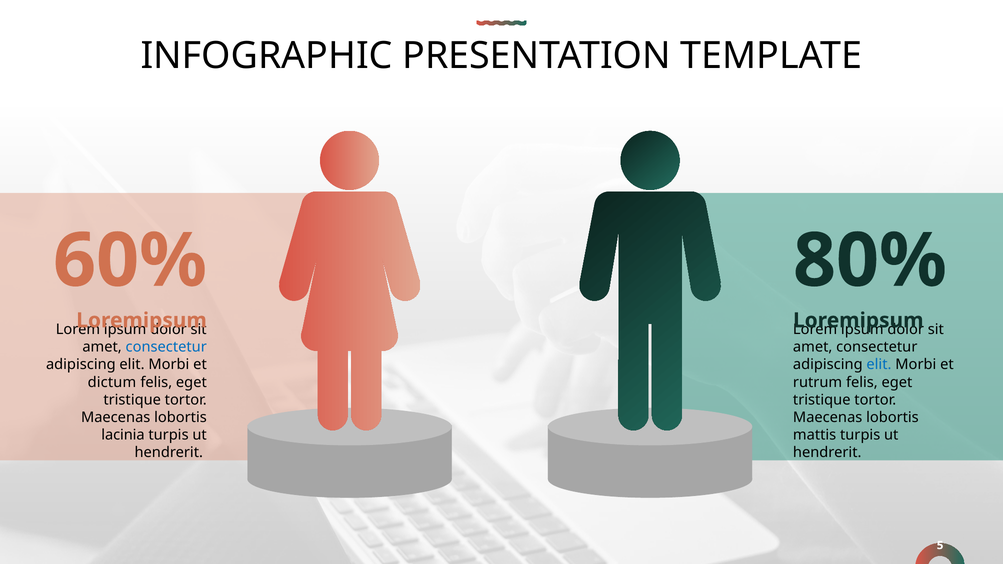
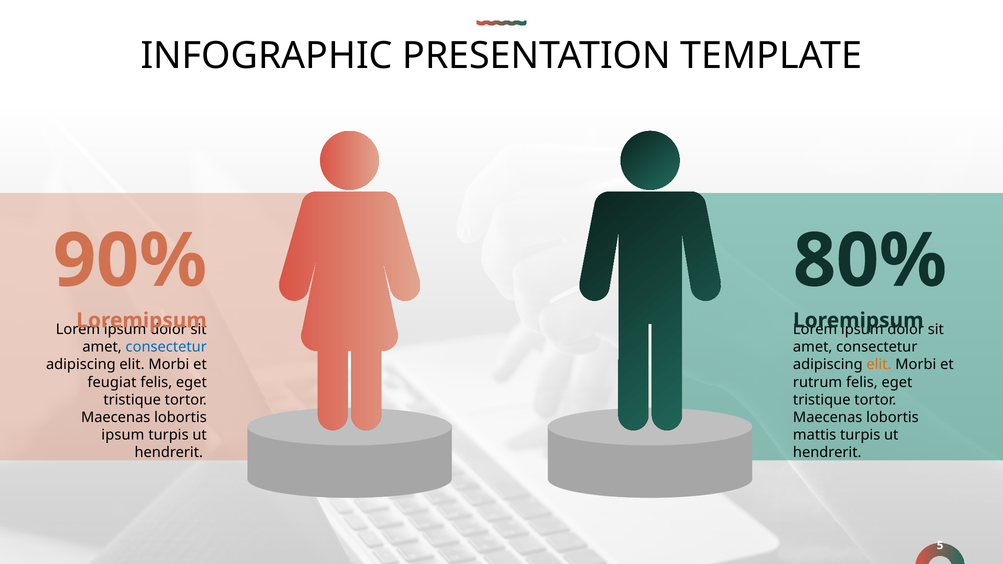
60%: 60% -> 90%
elit at (879, 365) colour: blue -> orange
dictum: dictum -> feugiat
lacinia at (123, 435): lacinia -> ipsum
